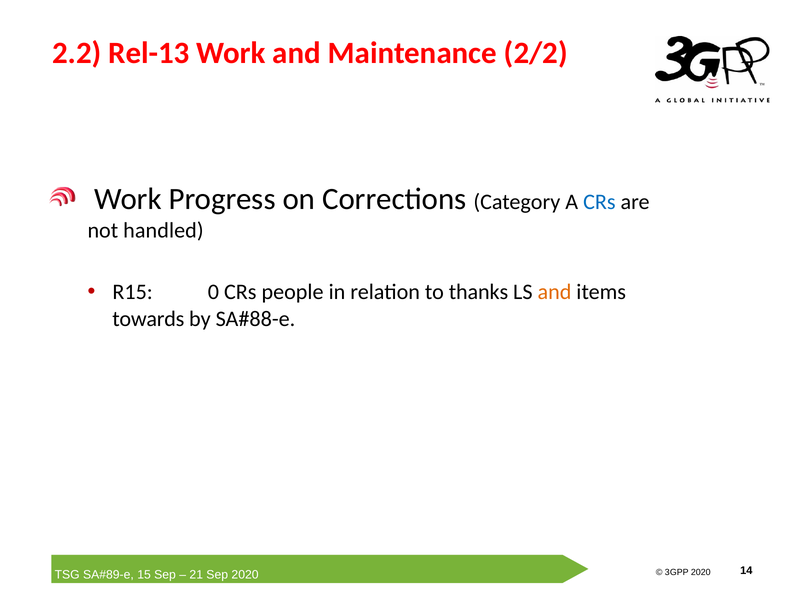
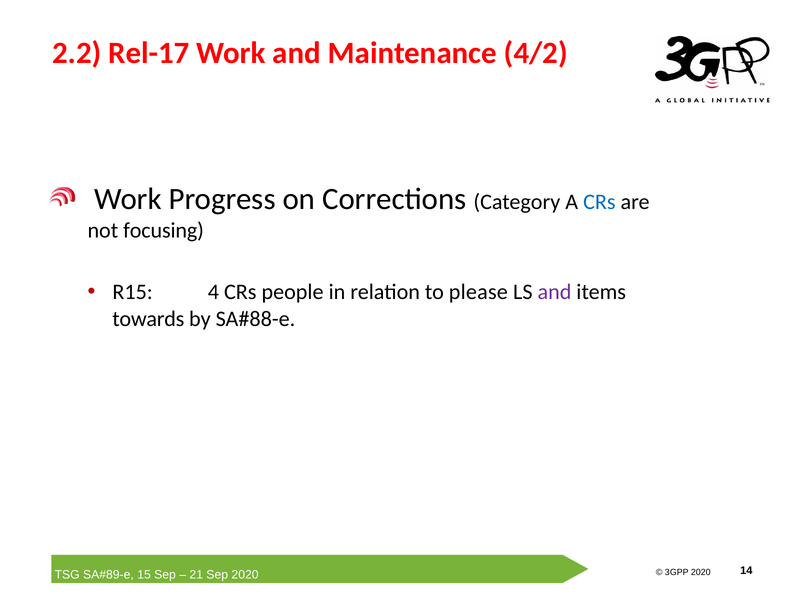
Rel-13: Rel-13 -> Rel-17
2/2: 2/2 -> 4/2
handled: handled -> focusing
0: 0 -> 4
thanks: thanks -> please
and at (554, 292) colour: orange -> purple
